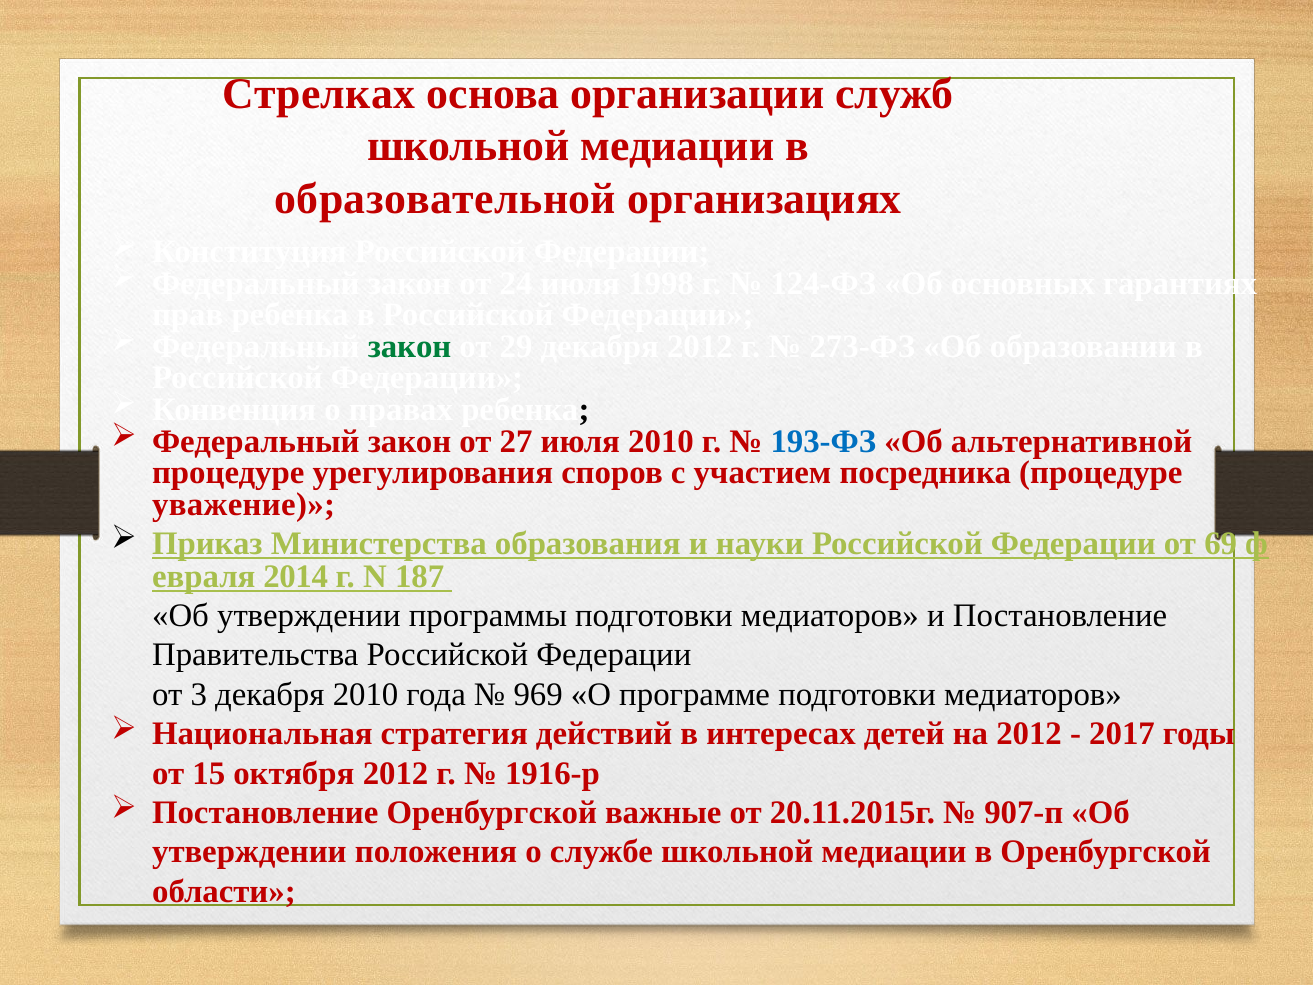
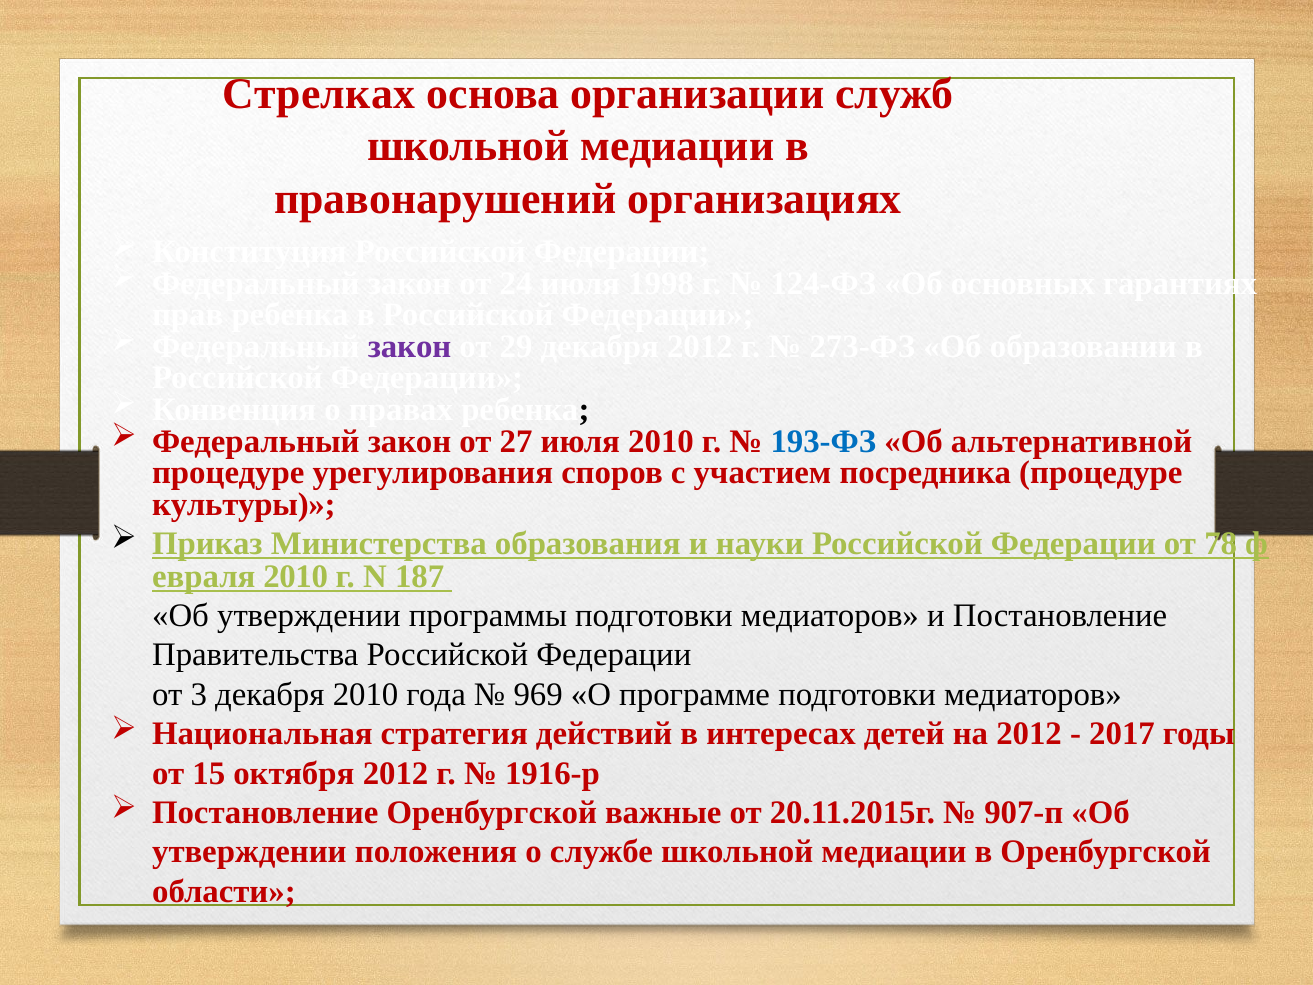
образовательной: образовательной -> правонарушений
закон at (410, 347) colour: green -> purple
уважение: уважение -> культуры
69: 69 -> 78
2014 at (296, 576): 2014 -> 2010
